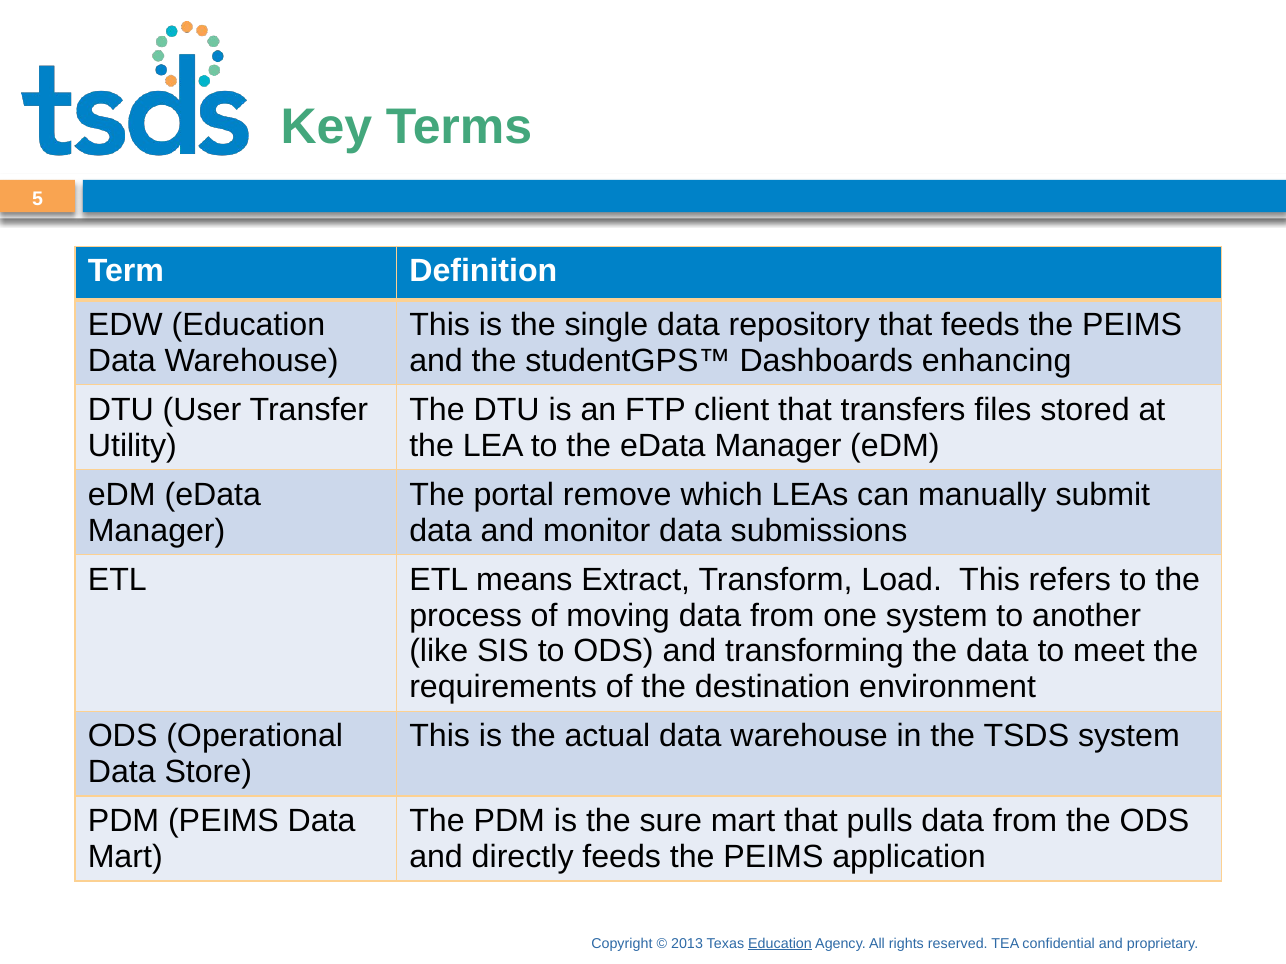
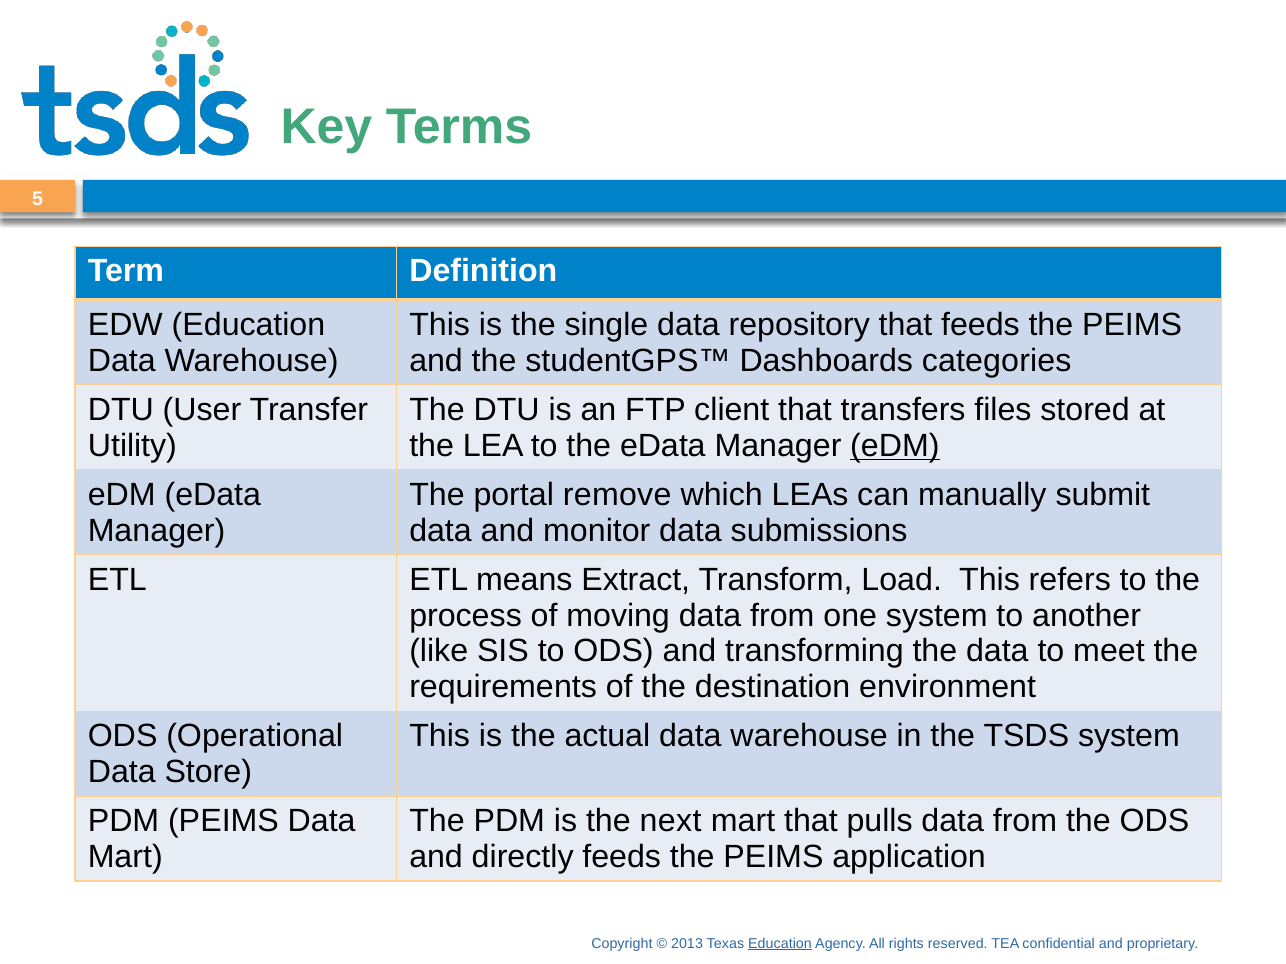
enhancing: enhancing -> categories
eDM at (895, 446) underline: none -> present
sure: sure -> next
